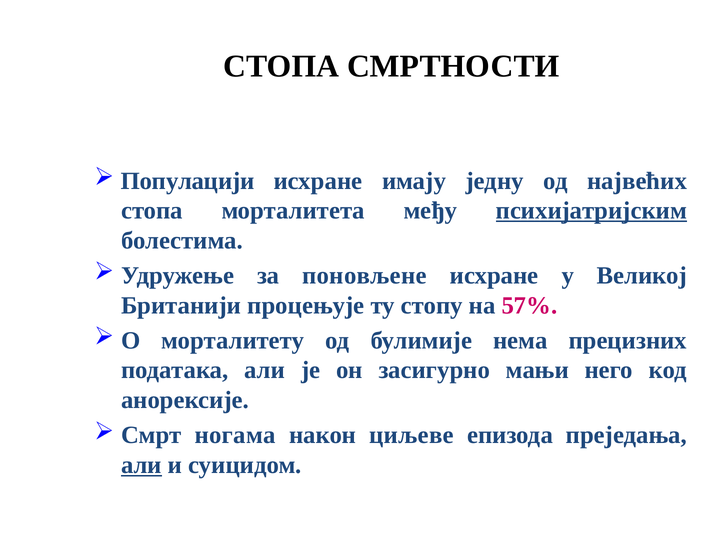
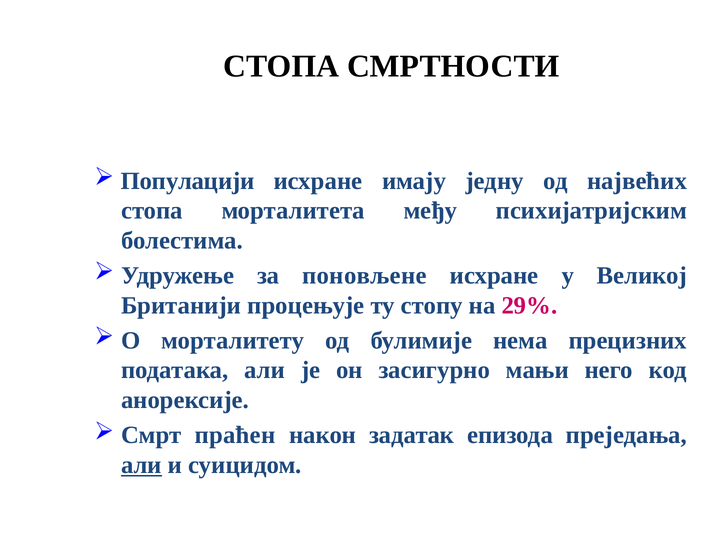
психијатријским underline: present -> none
57%: 57% -> 29%
ногама: ногама -> праћен
циљеве: циљеве -> задатак
